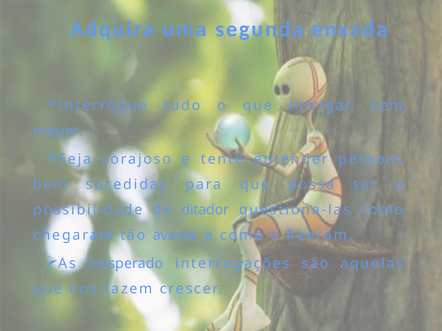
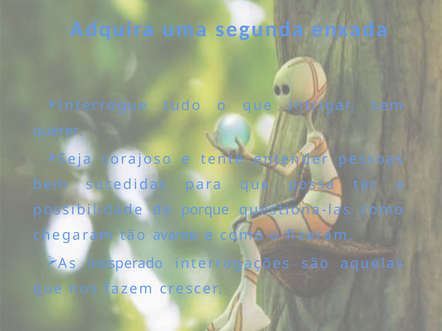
requer: requer -> querer
ditador: ditador -> porque
